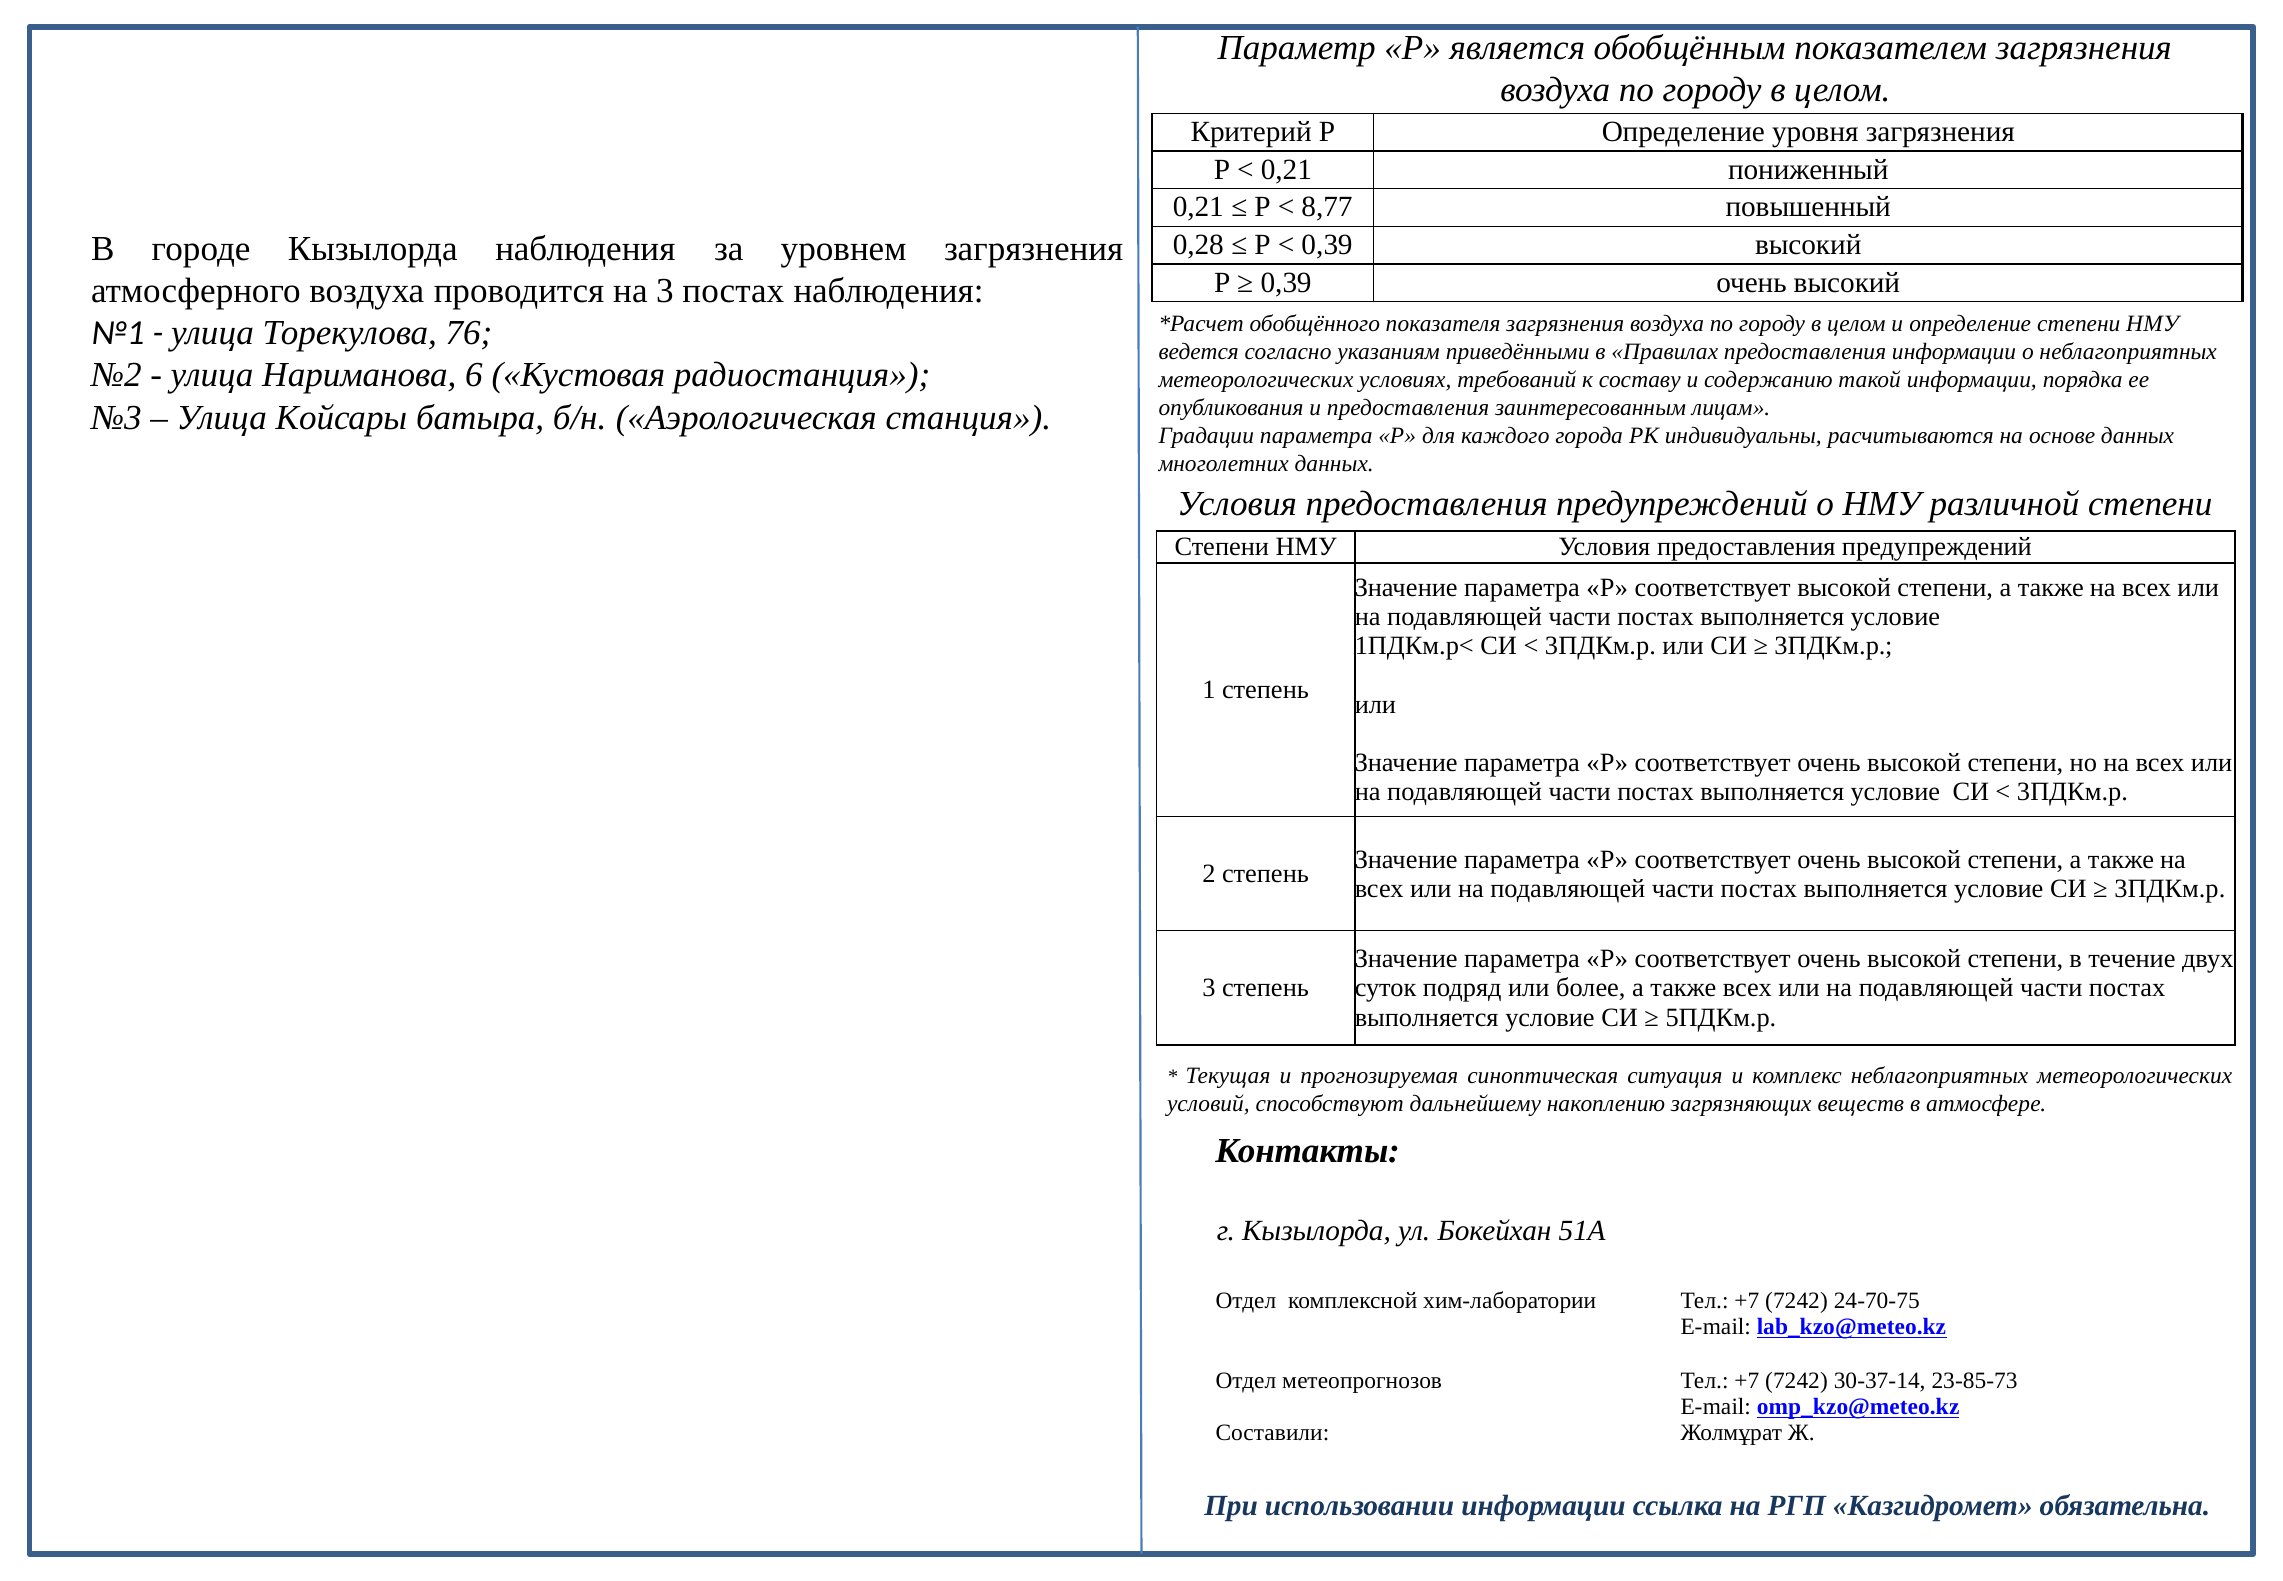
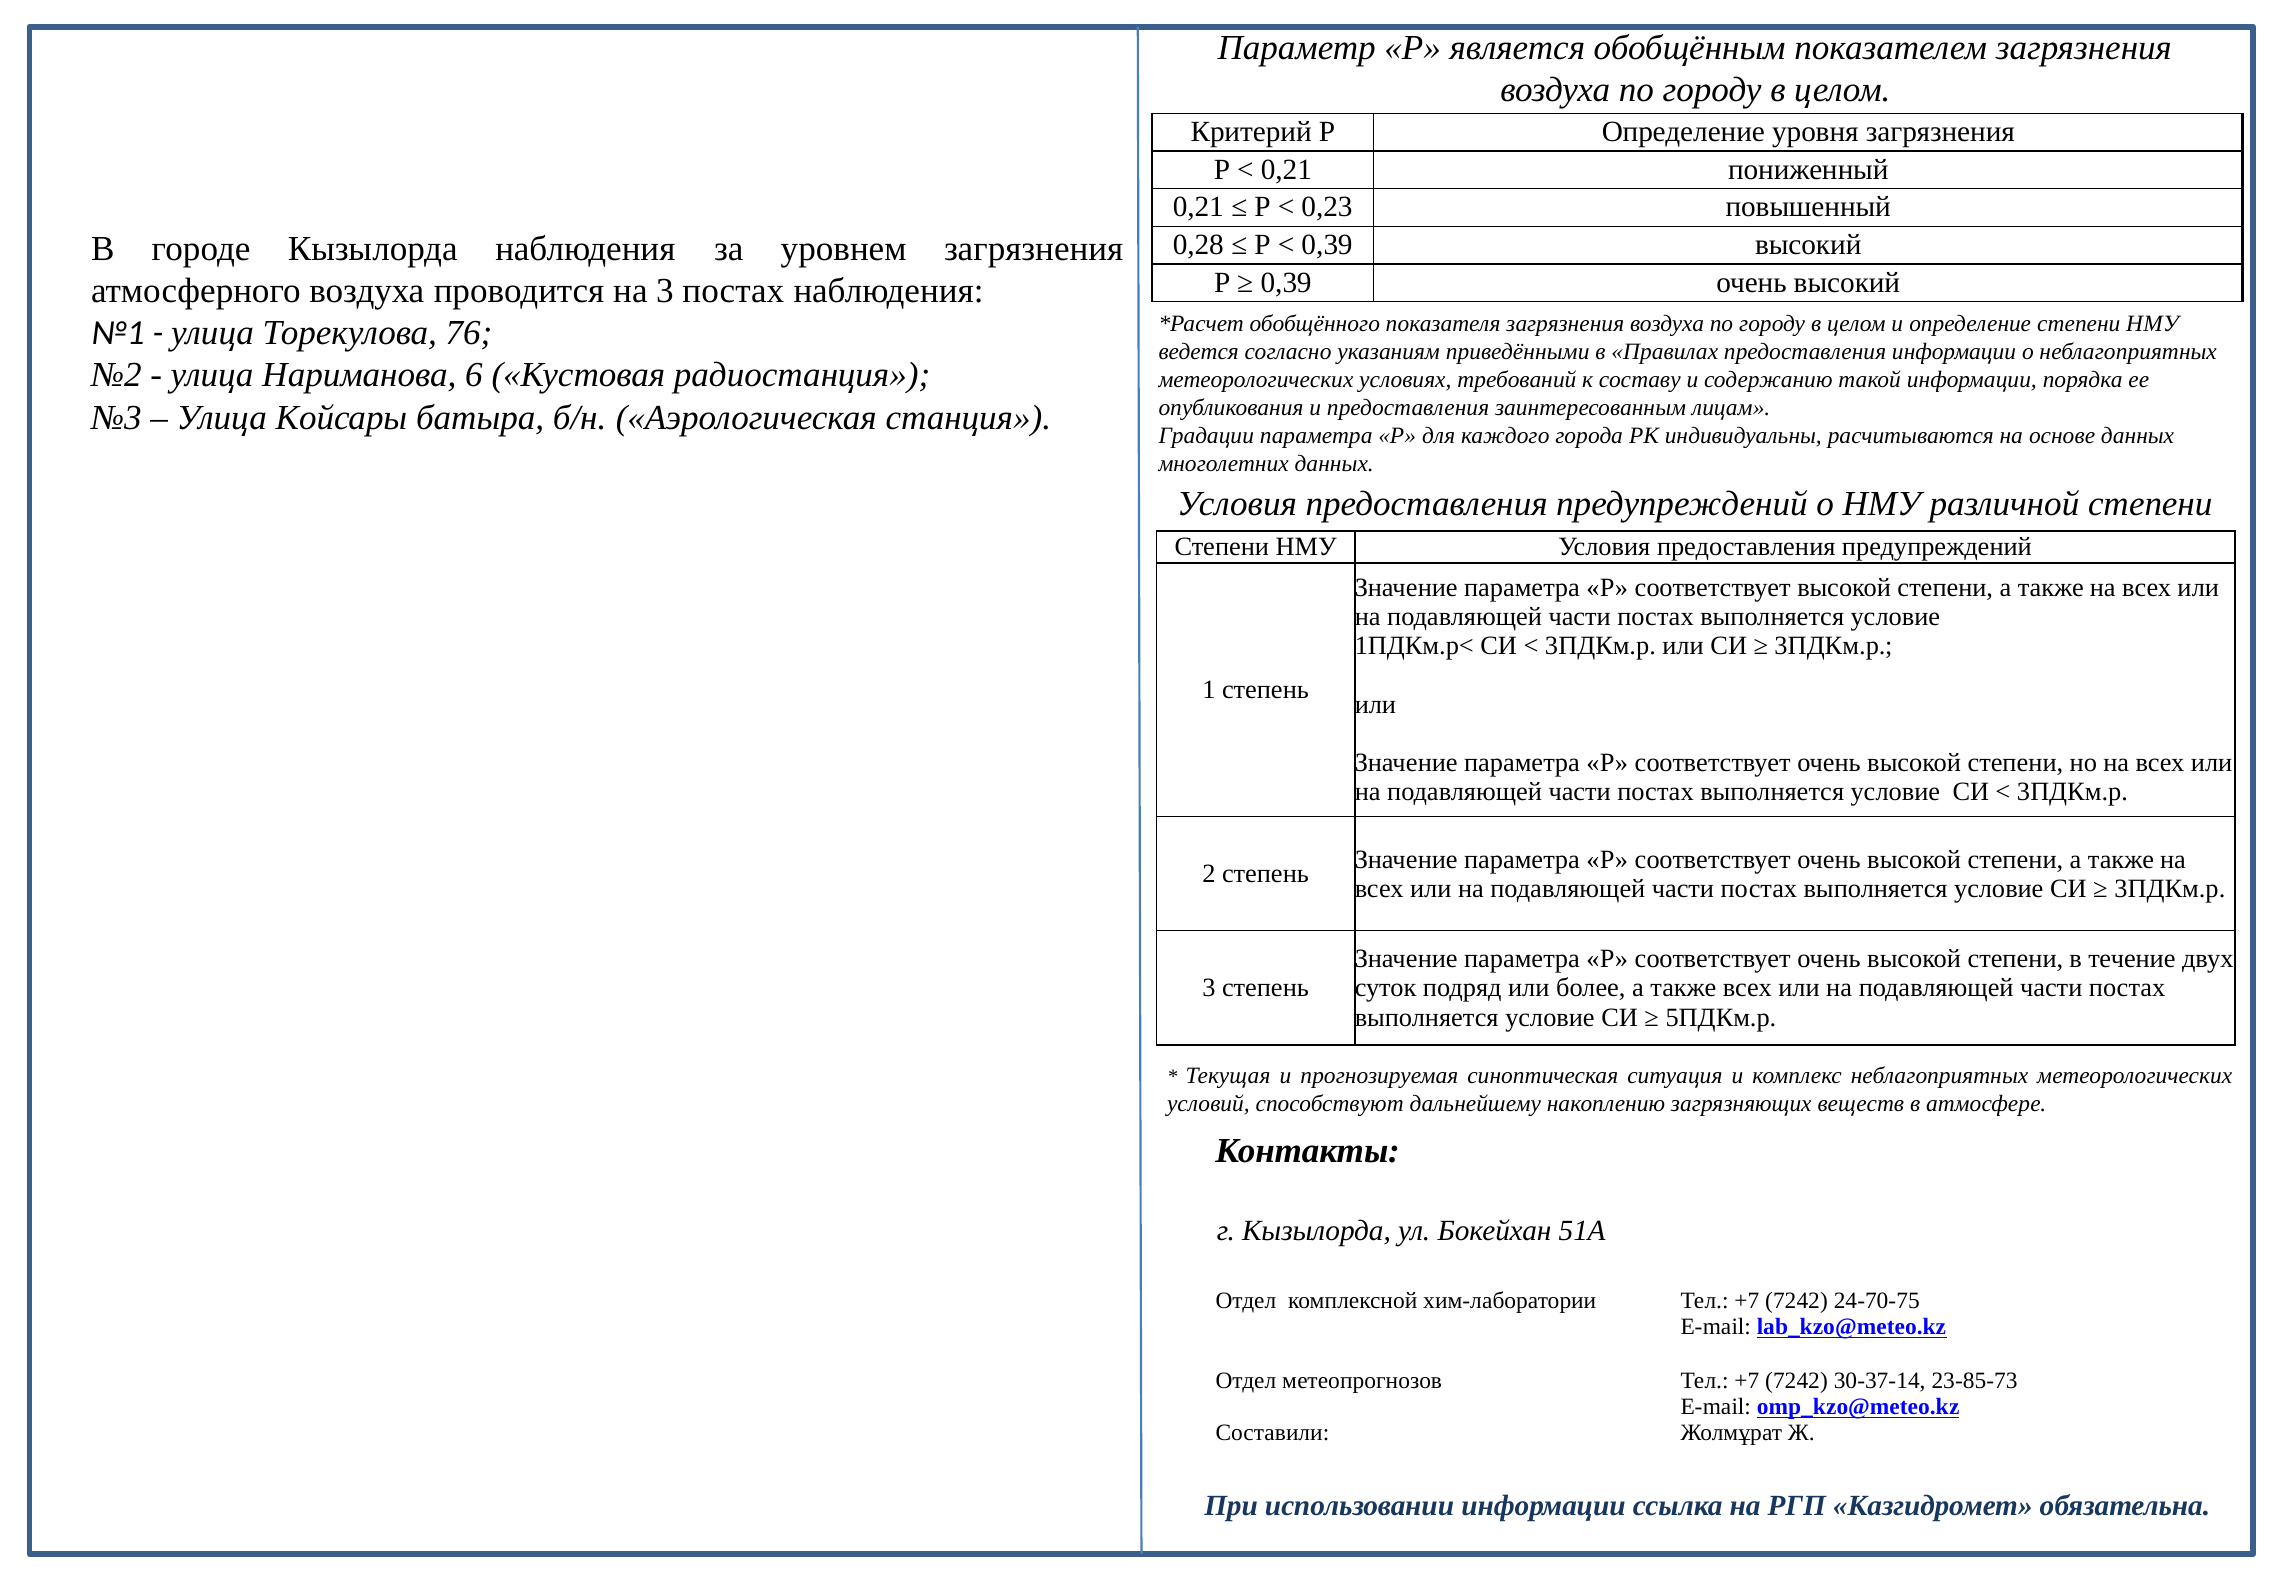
8,77: 8,77 -> 0,23
